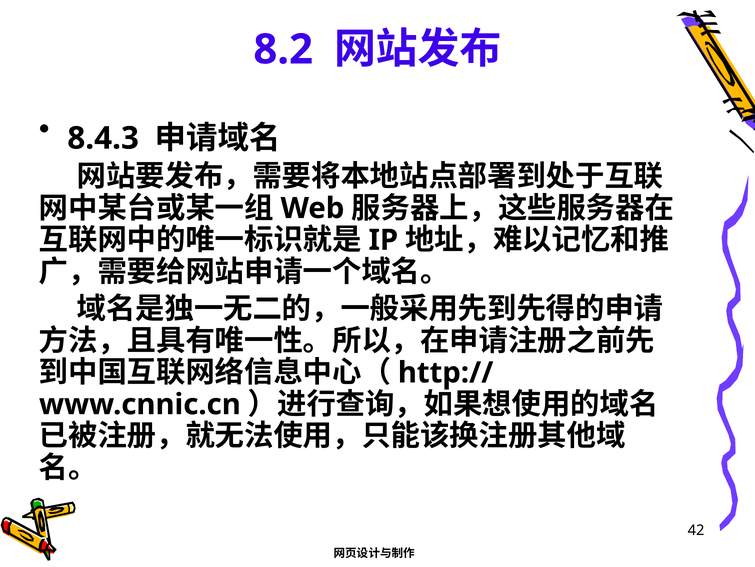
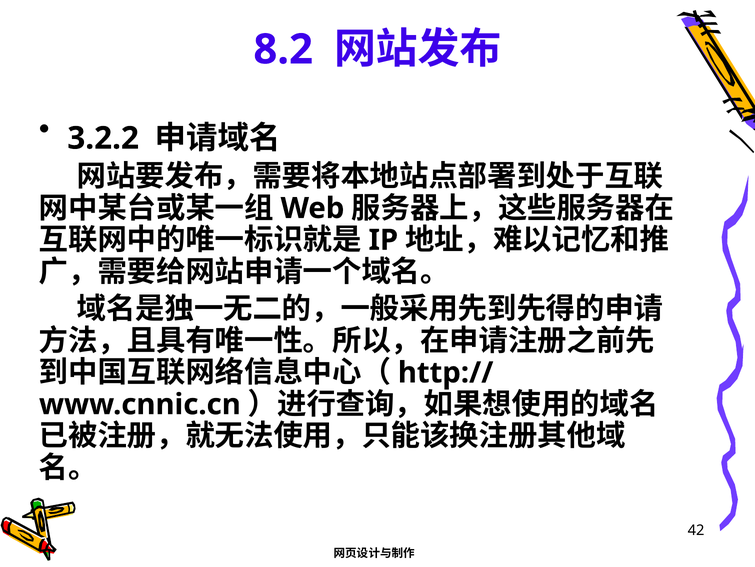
8.4.3: 8.4.3 -> 3.2.2
